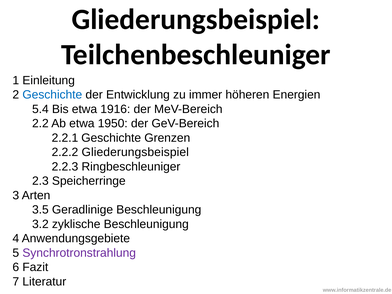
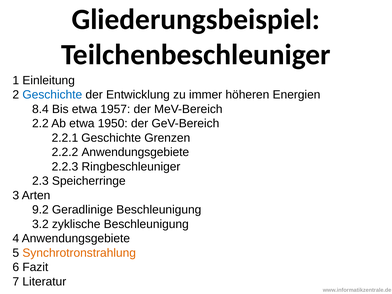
5.4: 5.4 -> 8.4
1916: 1916 -> 1957
2.2.2 Gliederungsbeispiel: Gliederungsbeispiel -> Anwendungsgebiete
3.5: 3.5 -> 9.2
Synchrotronstrahlung colour: purple -> orange
